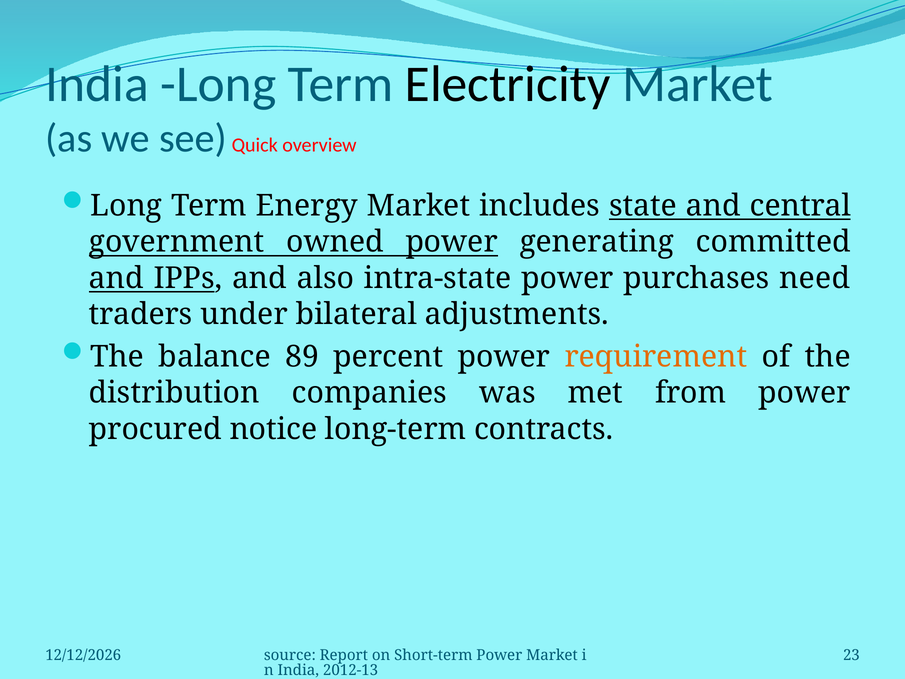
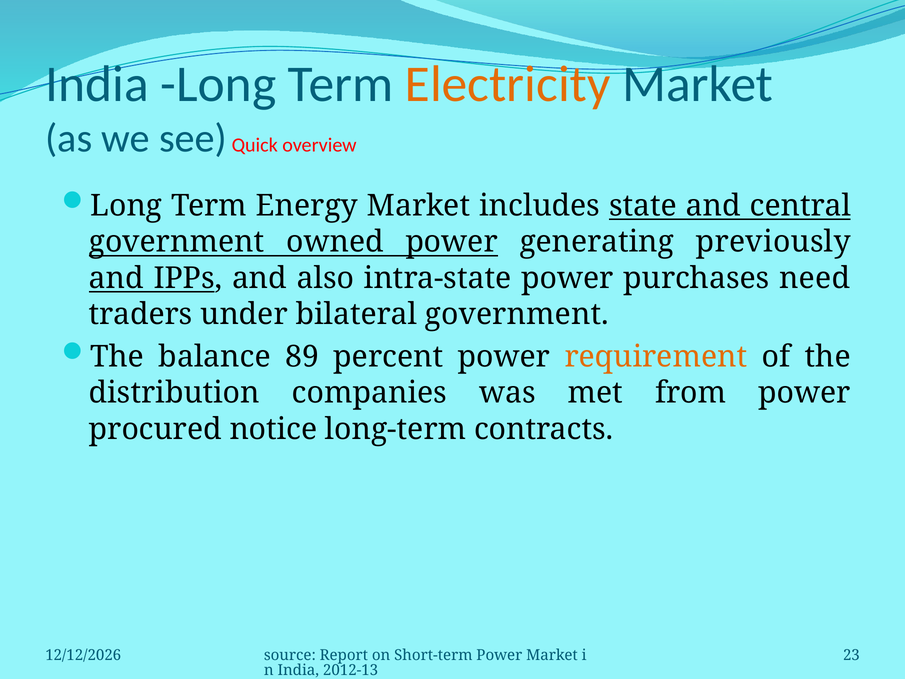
Electricity colour: black -> orange
committed: committed -> previously
bilateral adjustments: adjustments -> government
